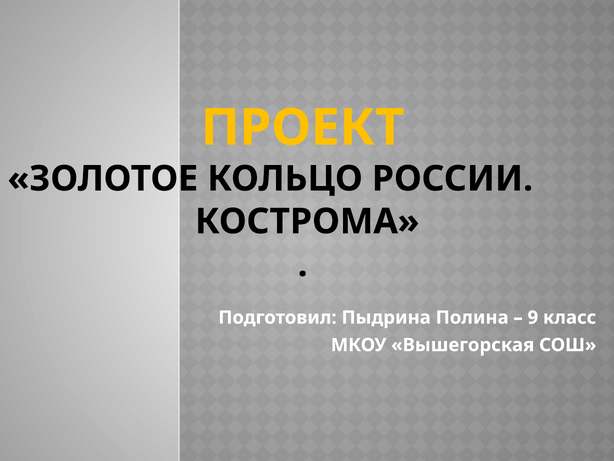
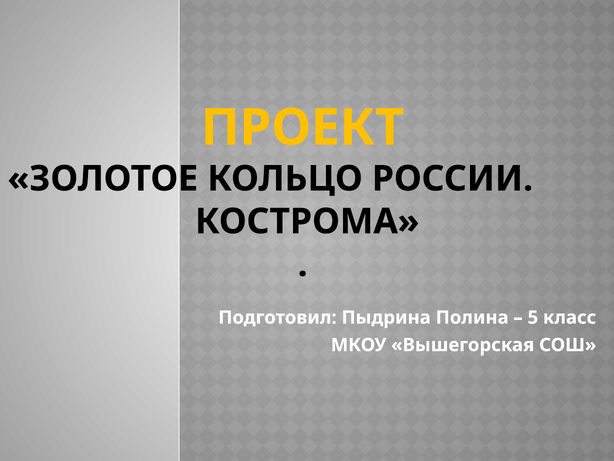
9: 9 -> 5
